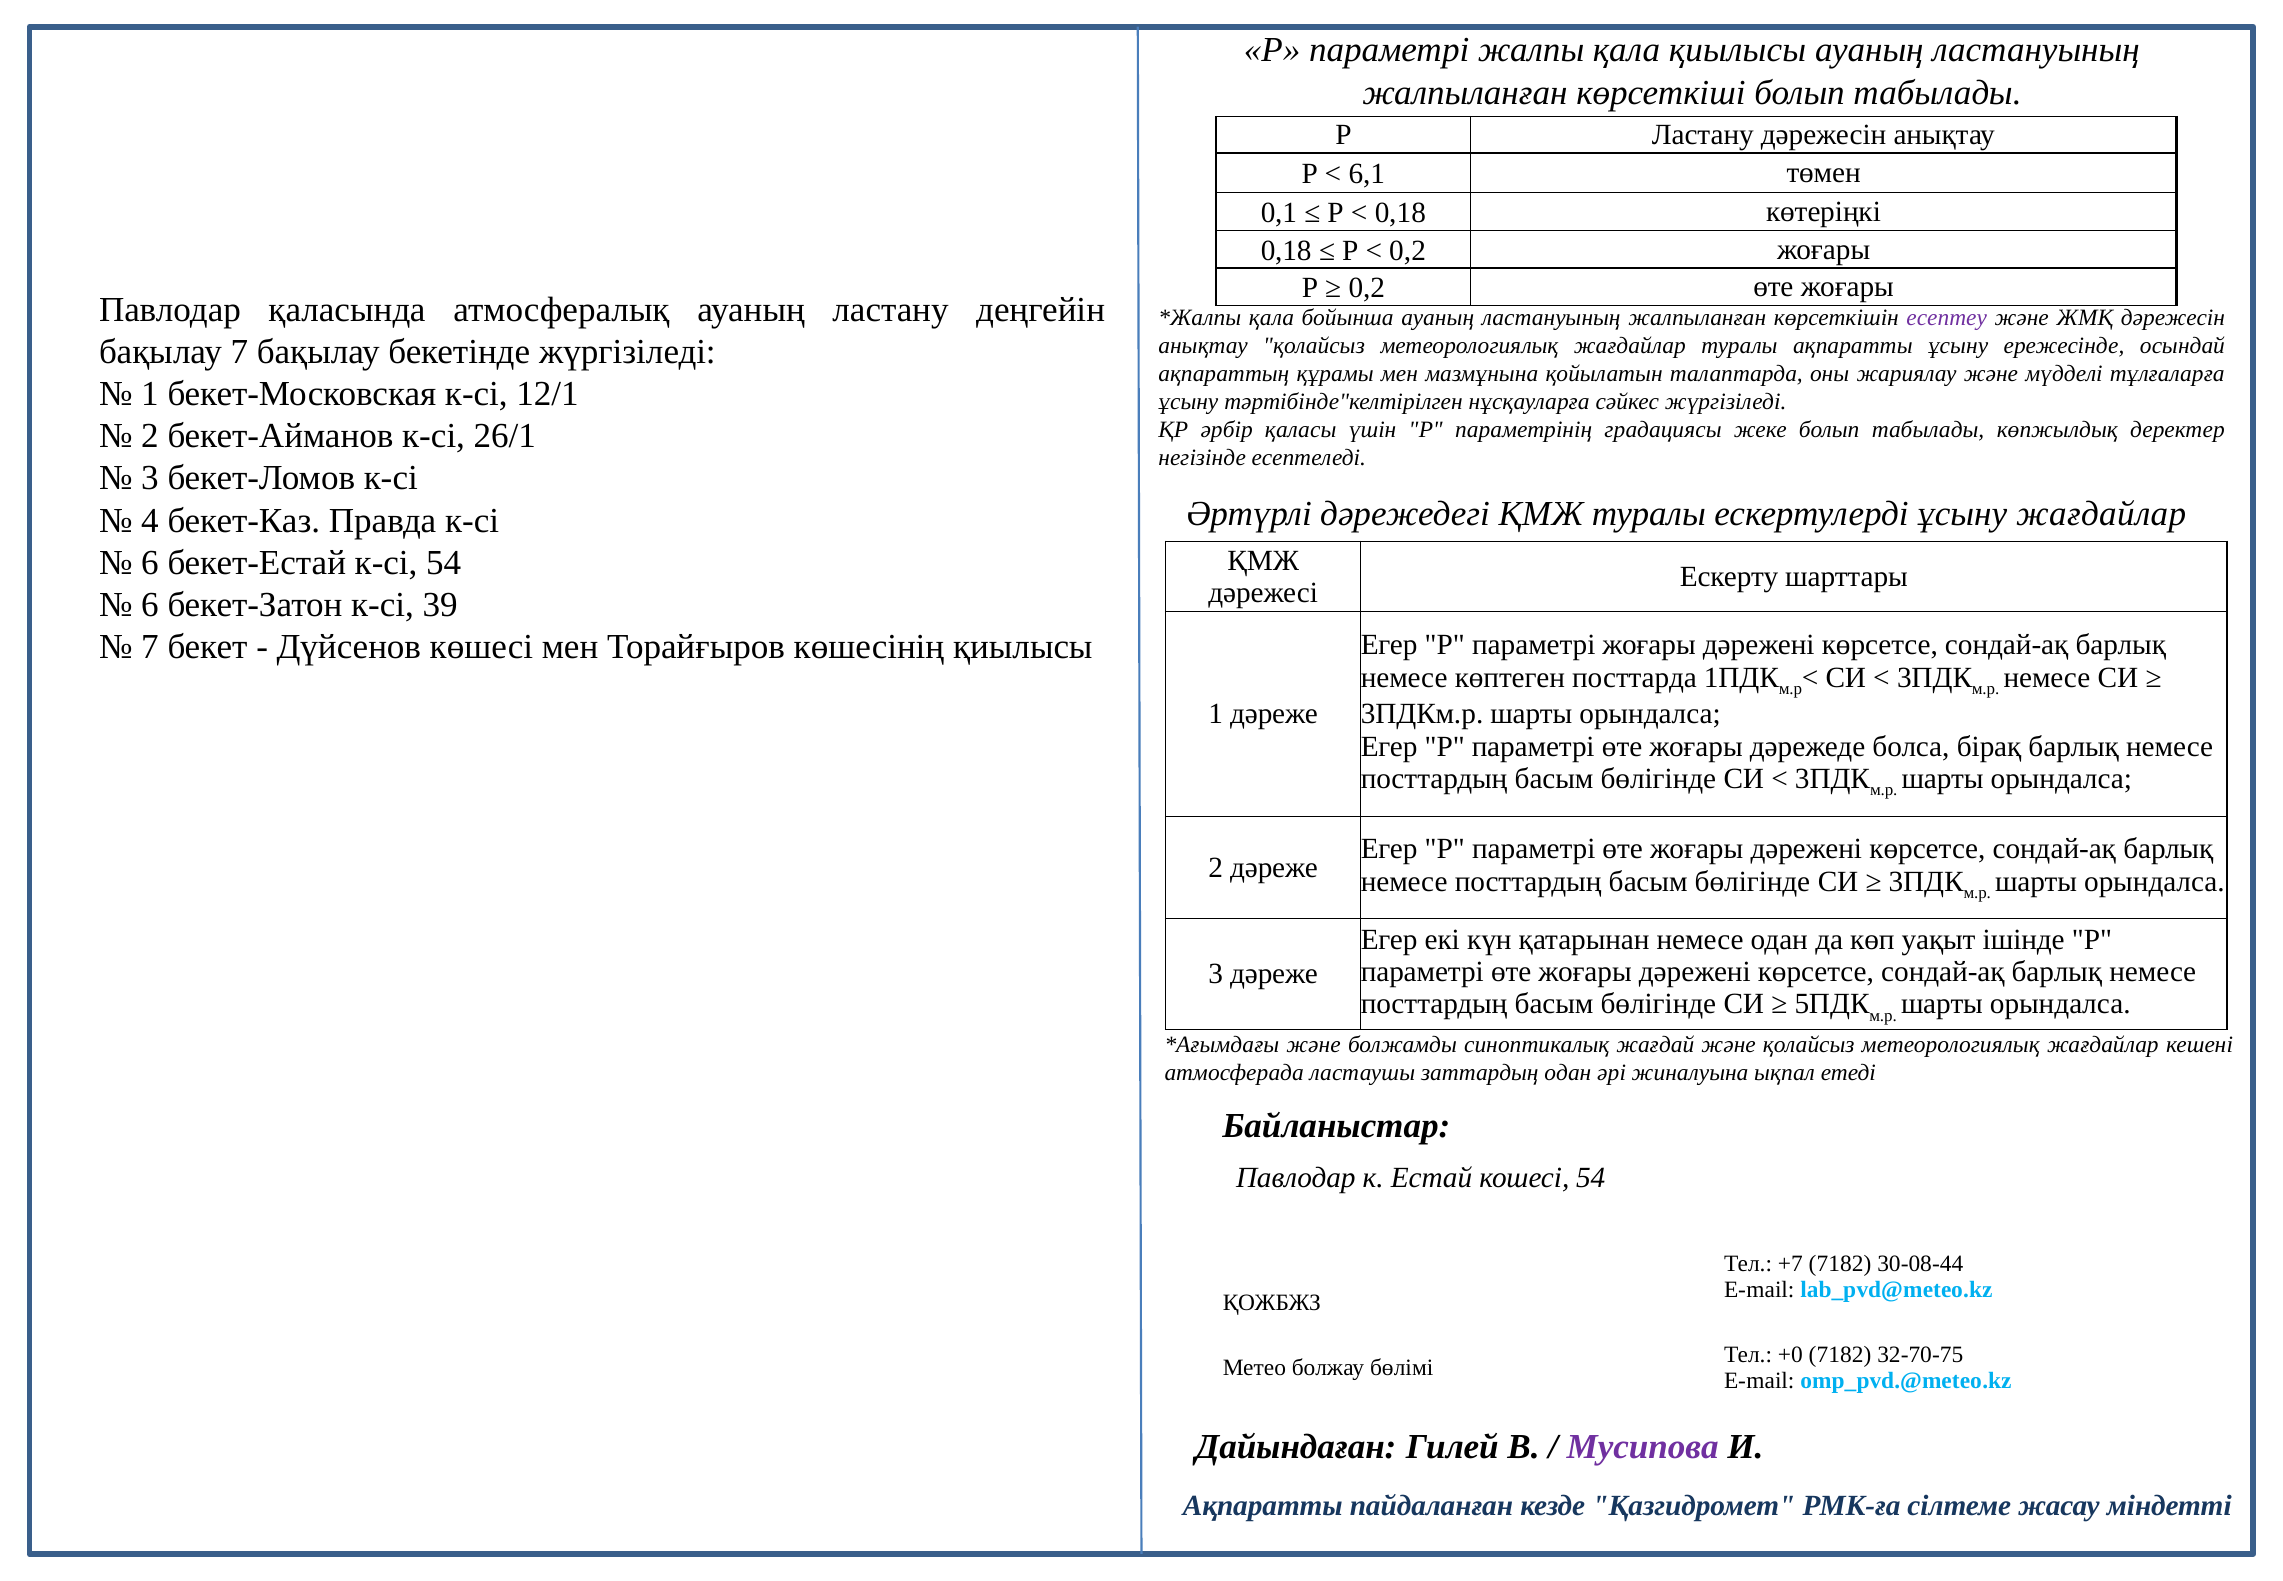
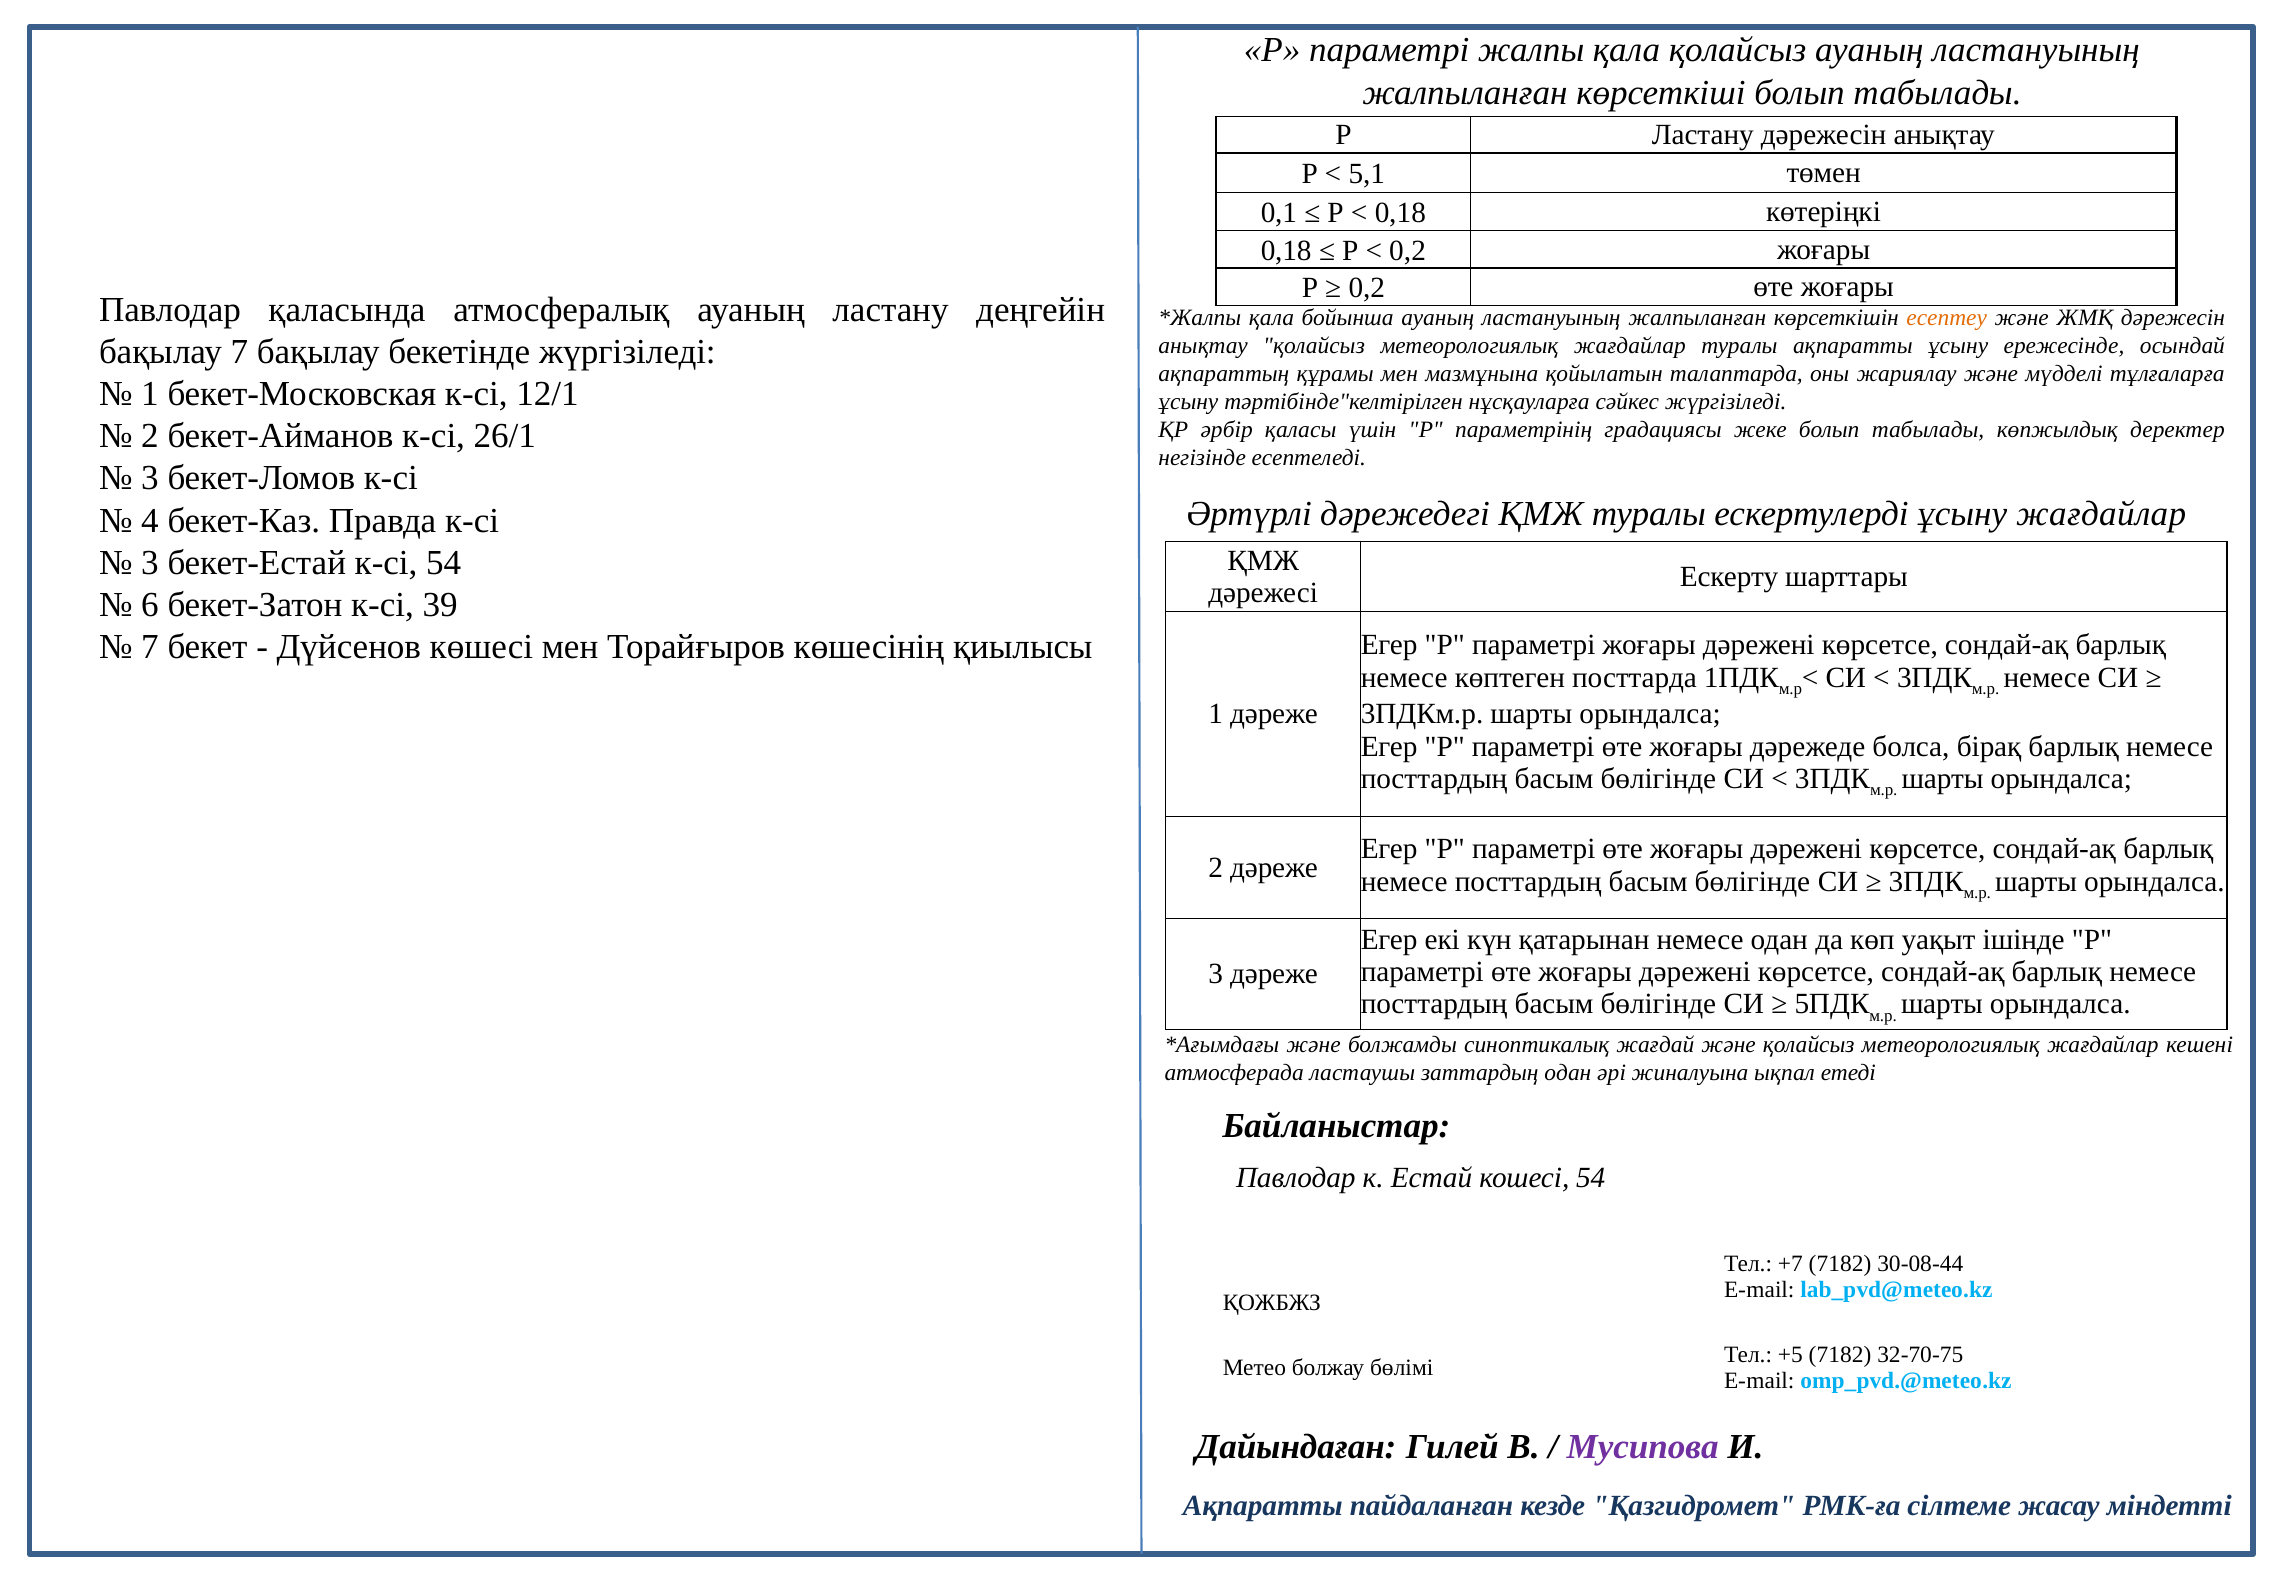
қала қиылысы: қиылысы -> қолайсыз
6,1: 6,1 -> 5,1
есептеу colour: purple -> orange
6 at (150, 562): 6 -> 3
+0: +0 -> +5
